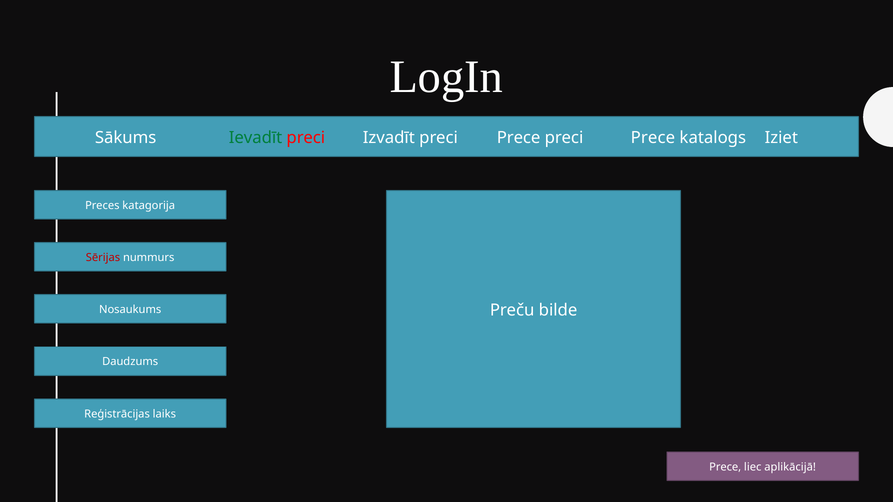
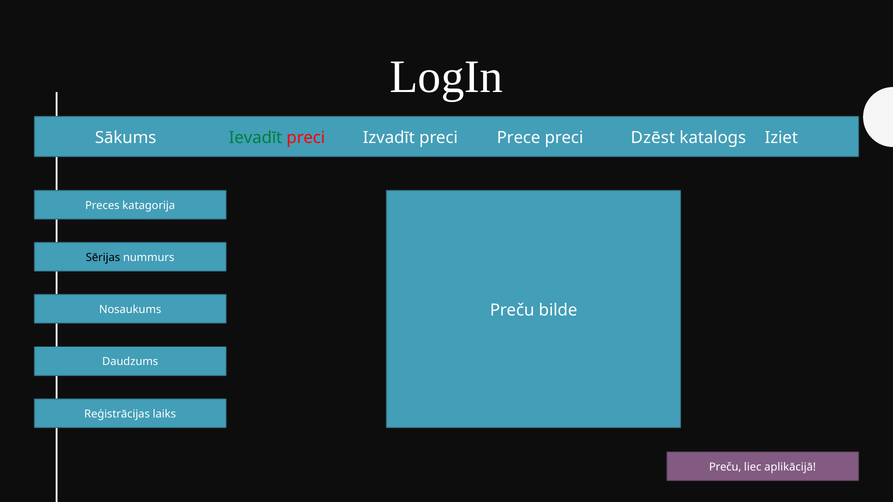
Prece at (653, 138): Prece -> Dzēst
Sērijas colour: red -> black
Prece at (725, 467): Prece -> Preču
